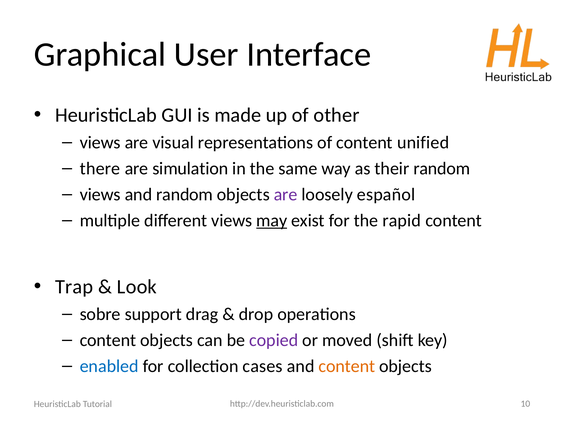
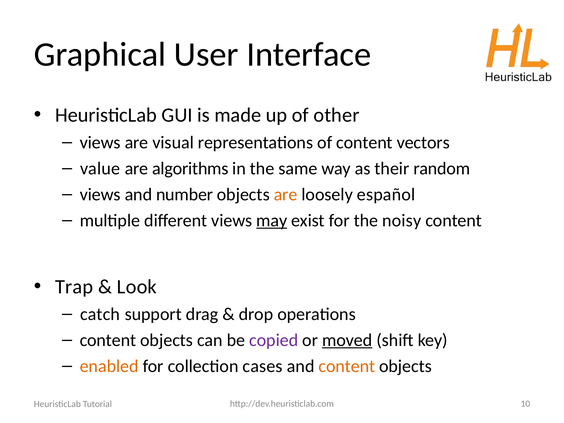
unified: unified -> vectors
there: there -> value
simulation: simulation -> algorithms
and random: random -> number
are at (286, 194) colour: purple -> orange
rapid: rapid -> noisy
sobre: sobre -> catch
moved underline: none -> present
enabled colour: blue -> orange
